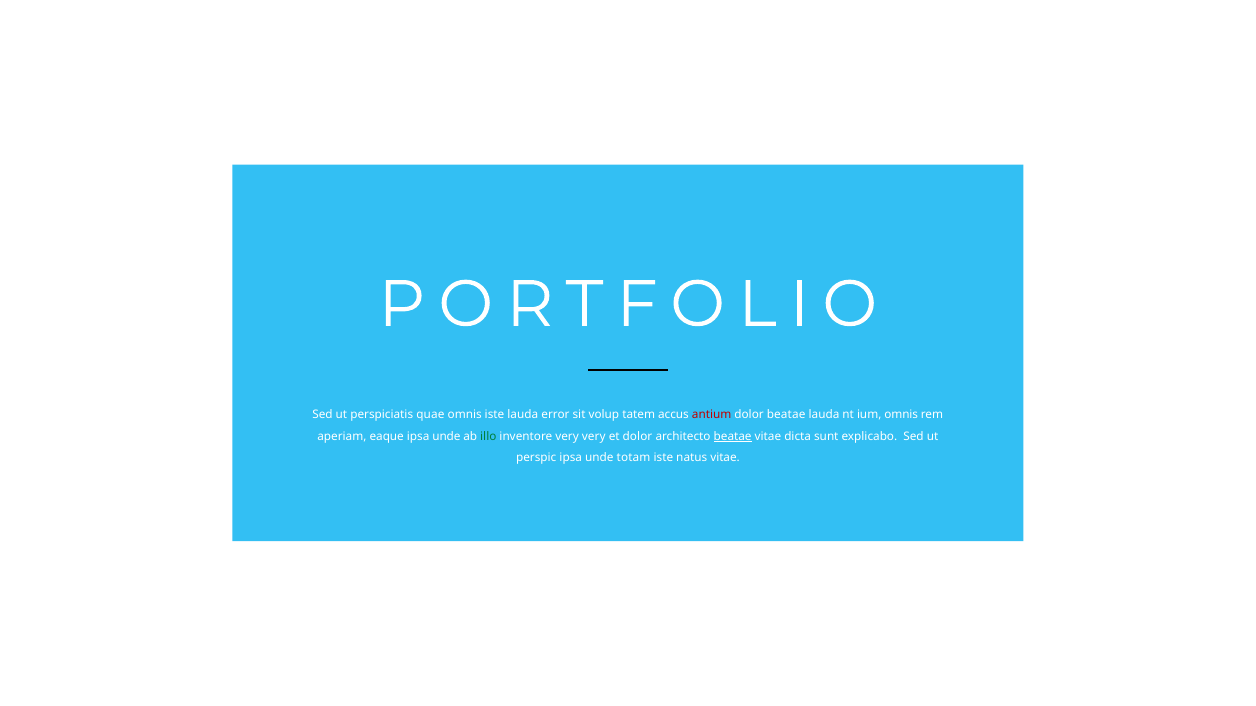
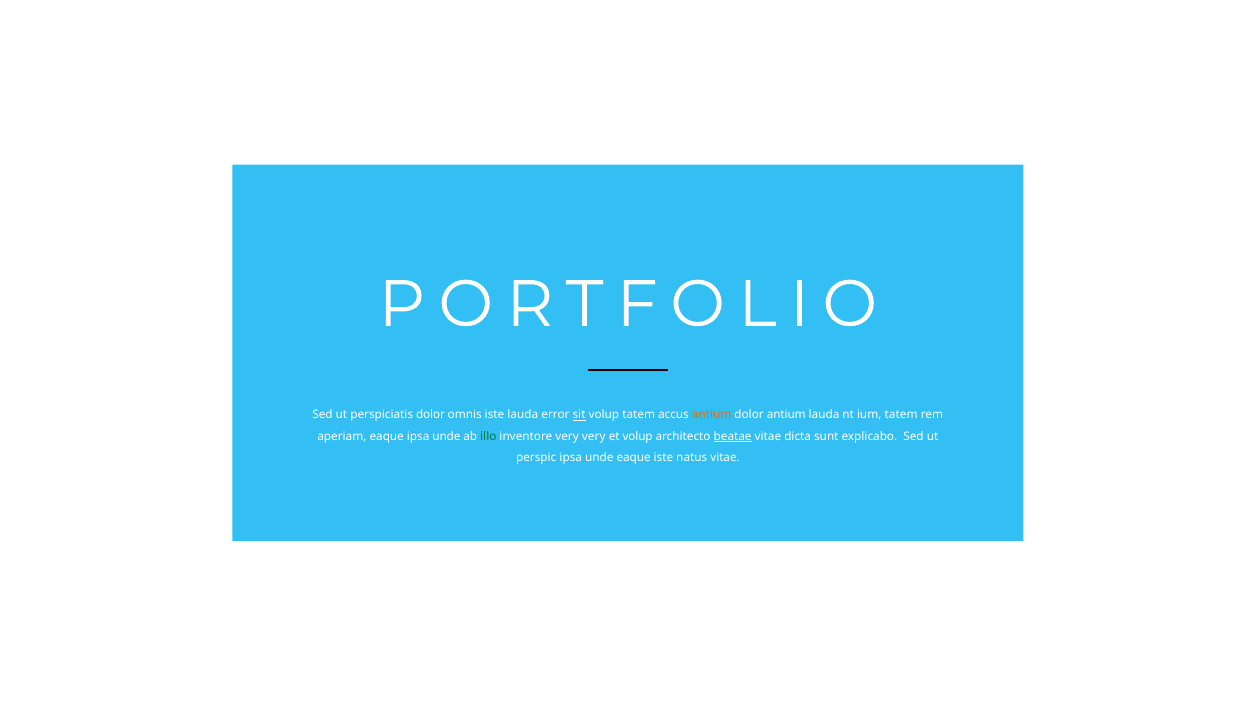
perspiciatis quae: quae -> dolor
sit underline: none -> present
antium at (712, 415) colour: red -> orange
dolor beatae: beatae -> antium
ium omnis: omnis -> tatem
et dolor: dolor -> volup
unde totam: totam -> eaque
